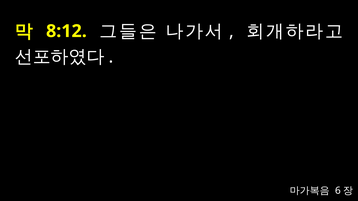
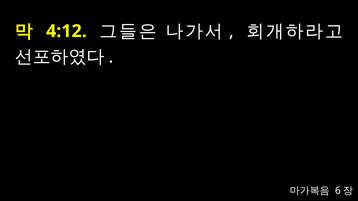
8:12: 8:12 -> 4:12
